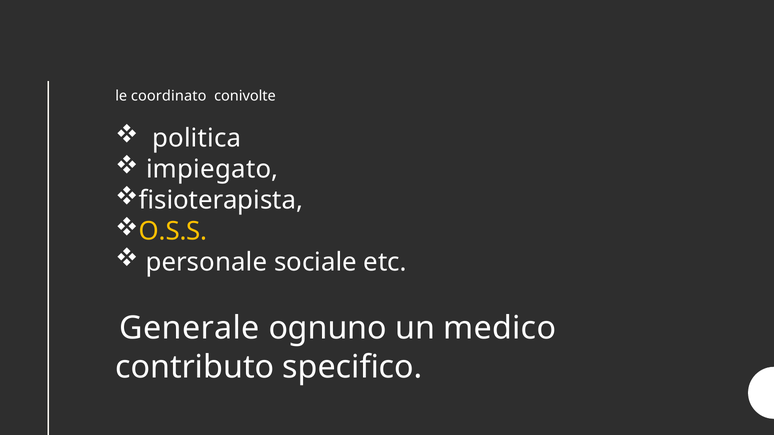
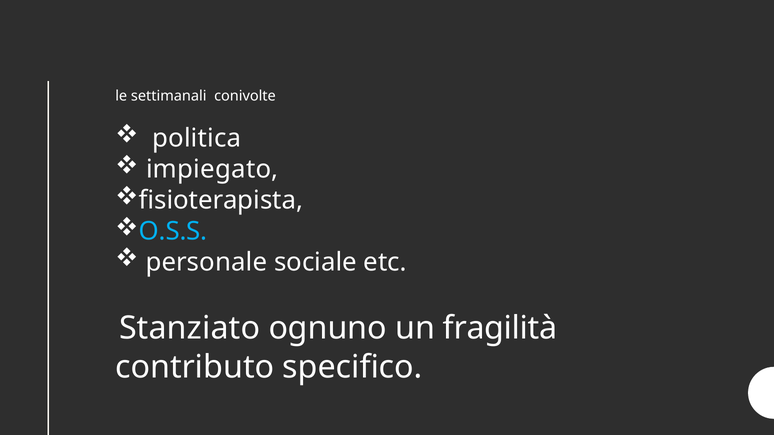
coordinato: coordinato -> settimanali
O.S.S colour: yellow -> light blue
Generale: Generale -> Stanziato
medico: medico -> fragilità
